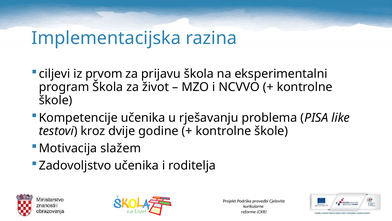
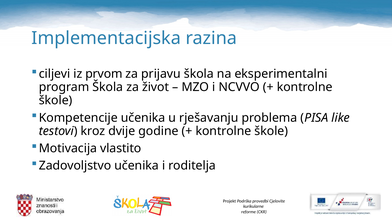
slažem: slažem -> vlastito
